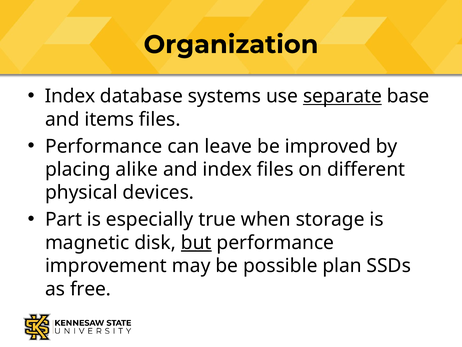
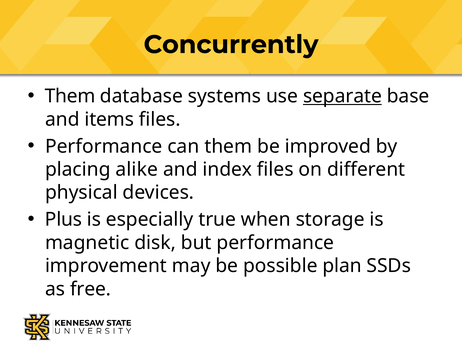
Organization: Organization -> Concurrently
Index at (70, 96): Index -> Them
can leave: leave -> them
Part: Part -> Plus
but underline: present -> none
